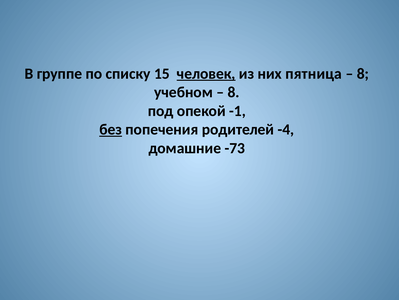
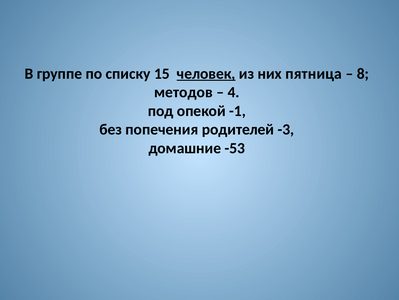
учебном: учебном -> методов
8 at (234, 92): 8 -> 4
без underline: present -> none
-4: -4 -> -3
-73: -73 -> -53
